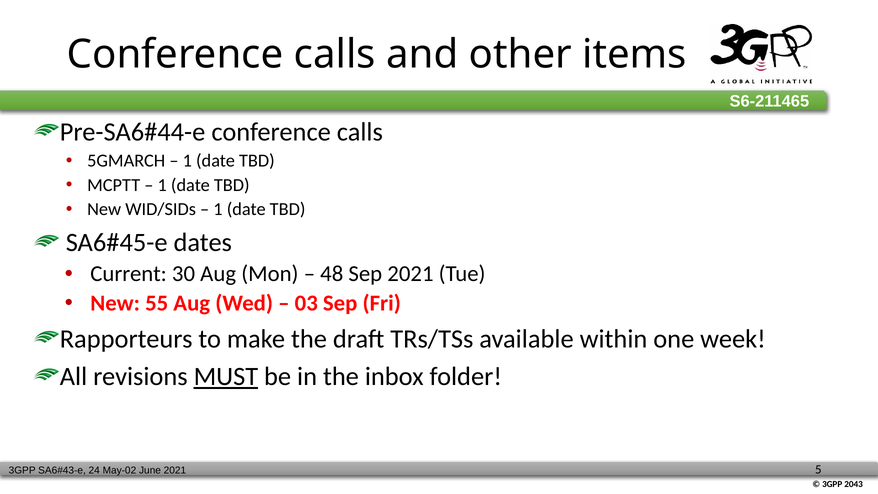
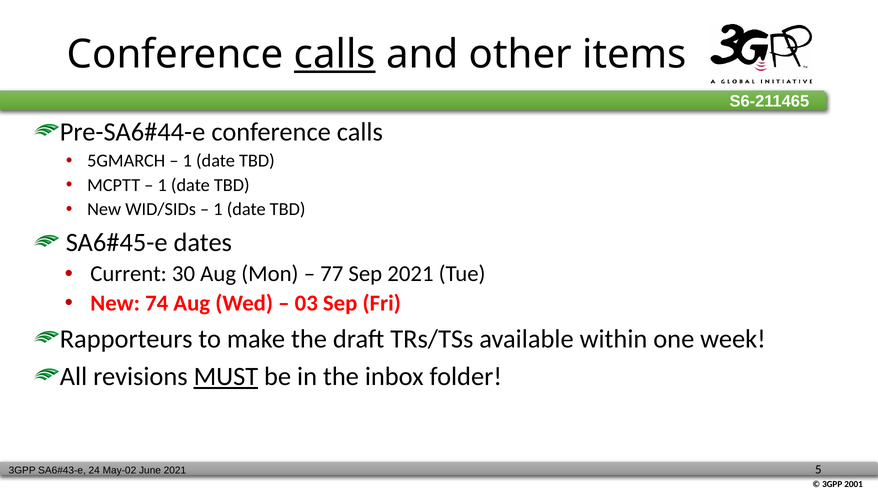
calls at (335, 55) underline: none -> present
48: 48 -> 77
55: 55 -> 74
2043: 2043 -> 2001
